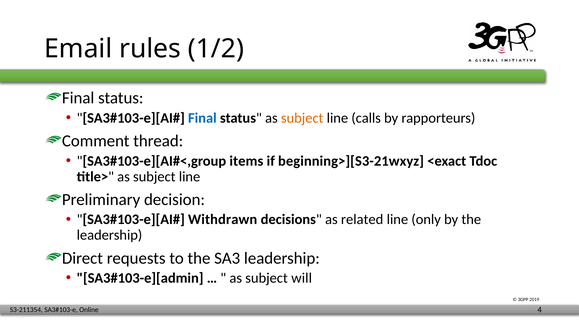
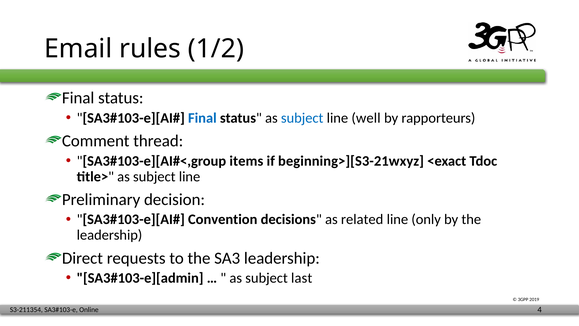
subject at (302, 118) colour: orange -> blue
calls: calls -> well
Withdrawn: Withdrawn -> Convention
will: will -> last
